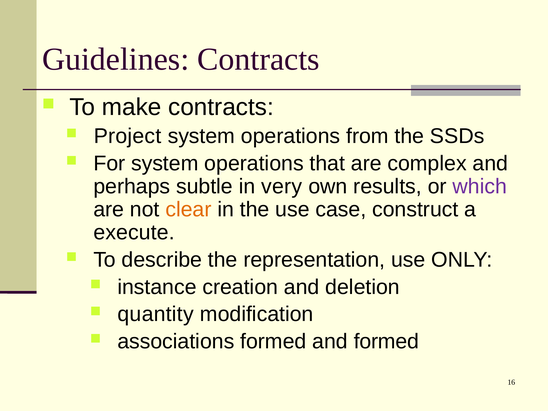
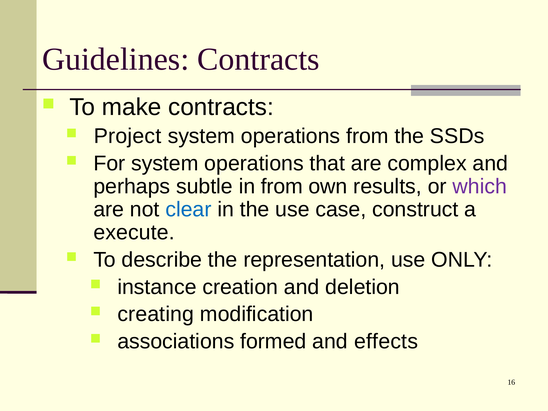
in very: very -> from
clear colour: orange -> blue
quantity: quantity -> creating
and formed: formed -> effects
